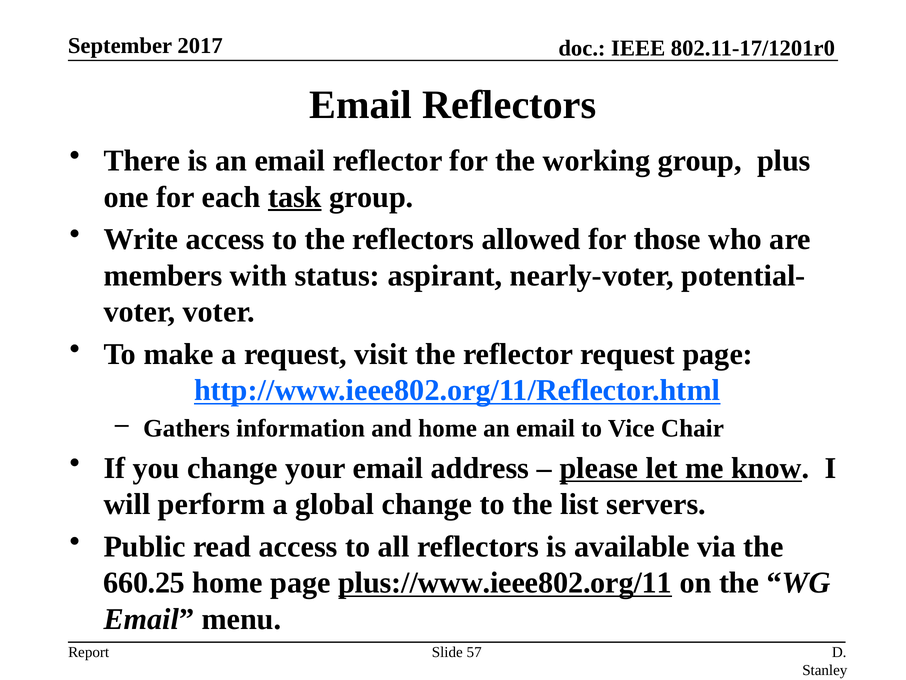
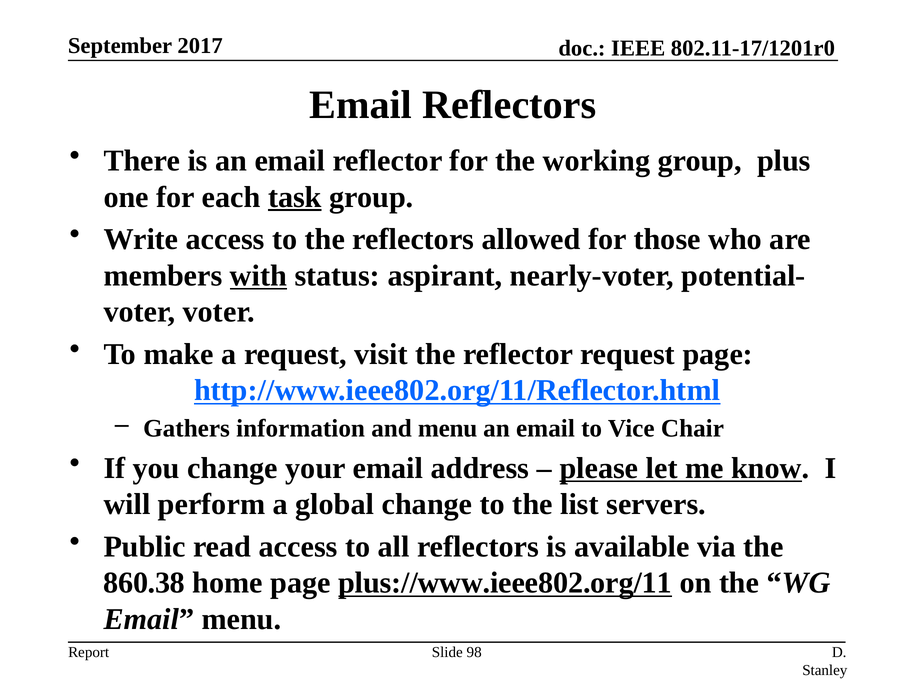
with underline: none -> present
and home: home -> menu
660.25: 660.25 -> 860.38
57: 57 -> 98
